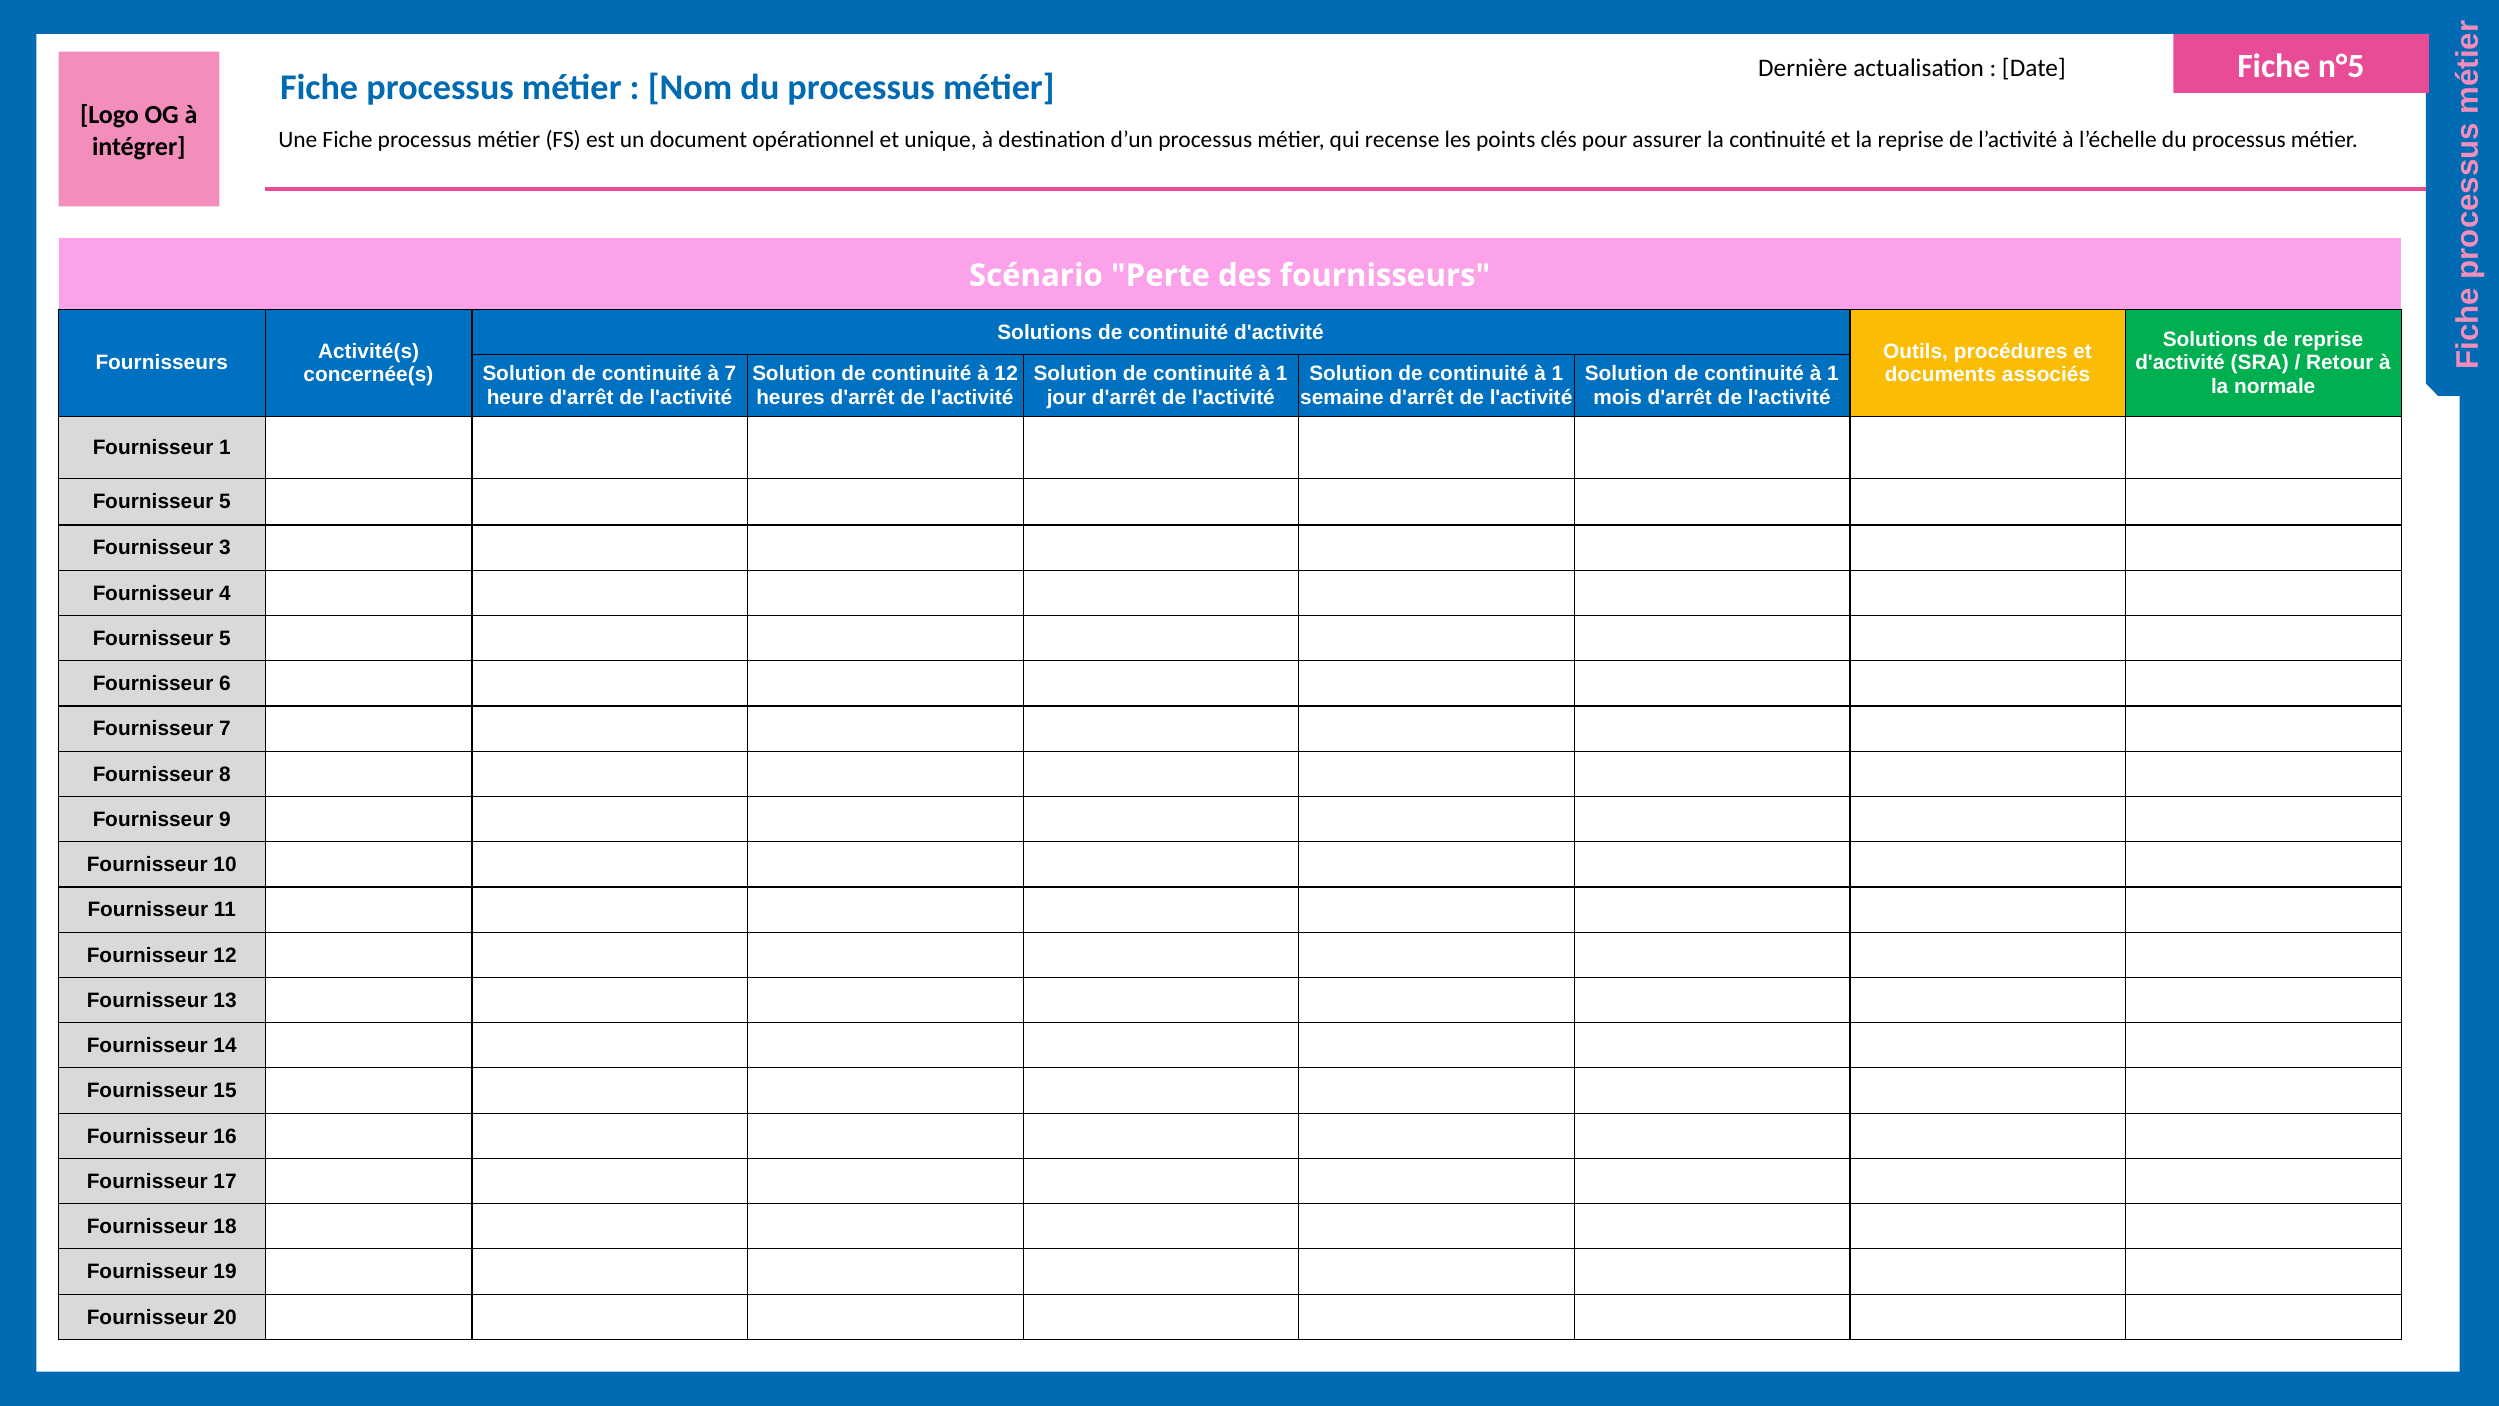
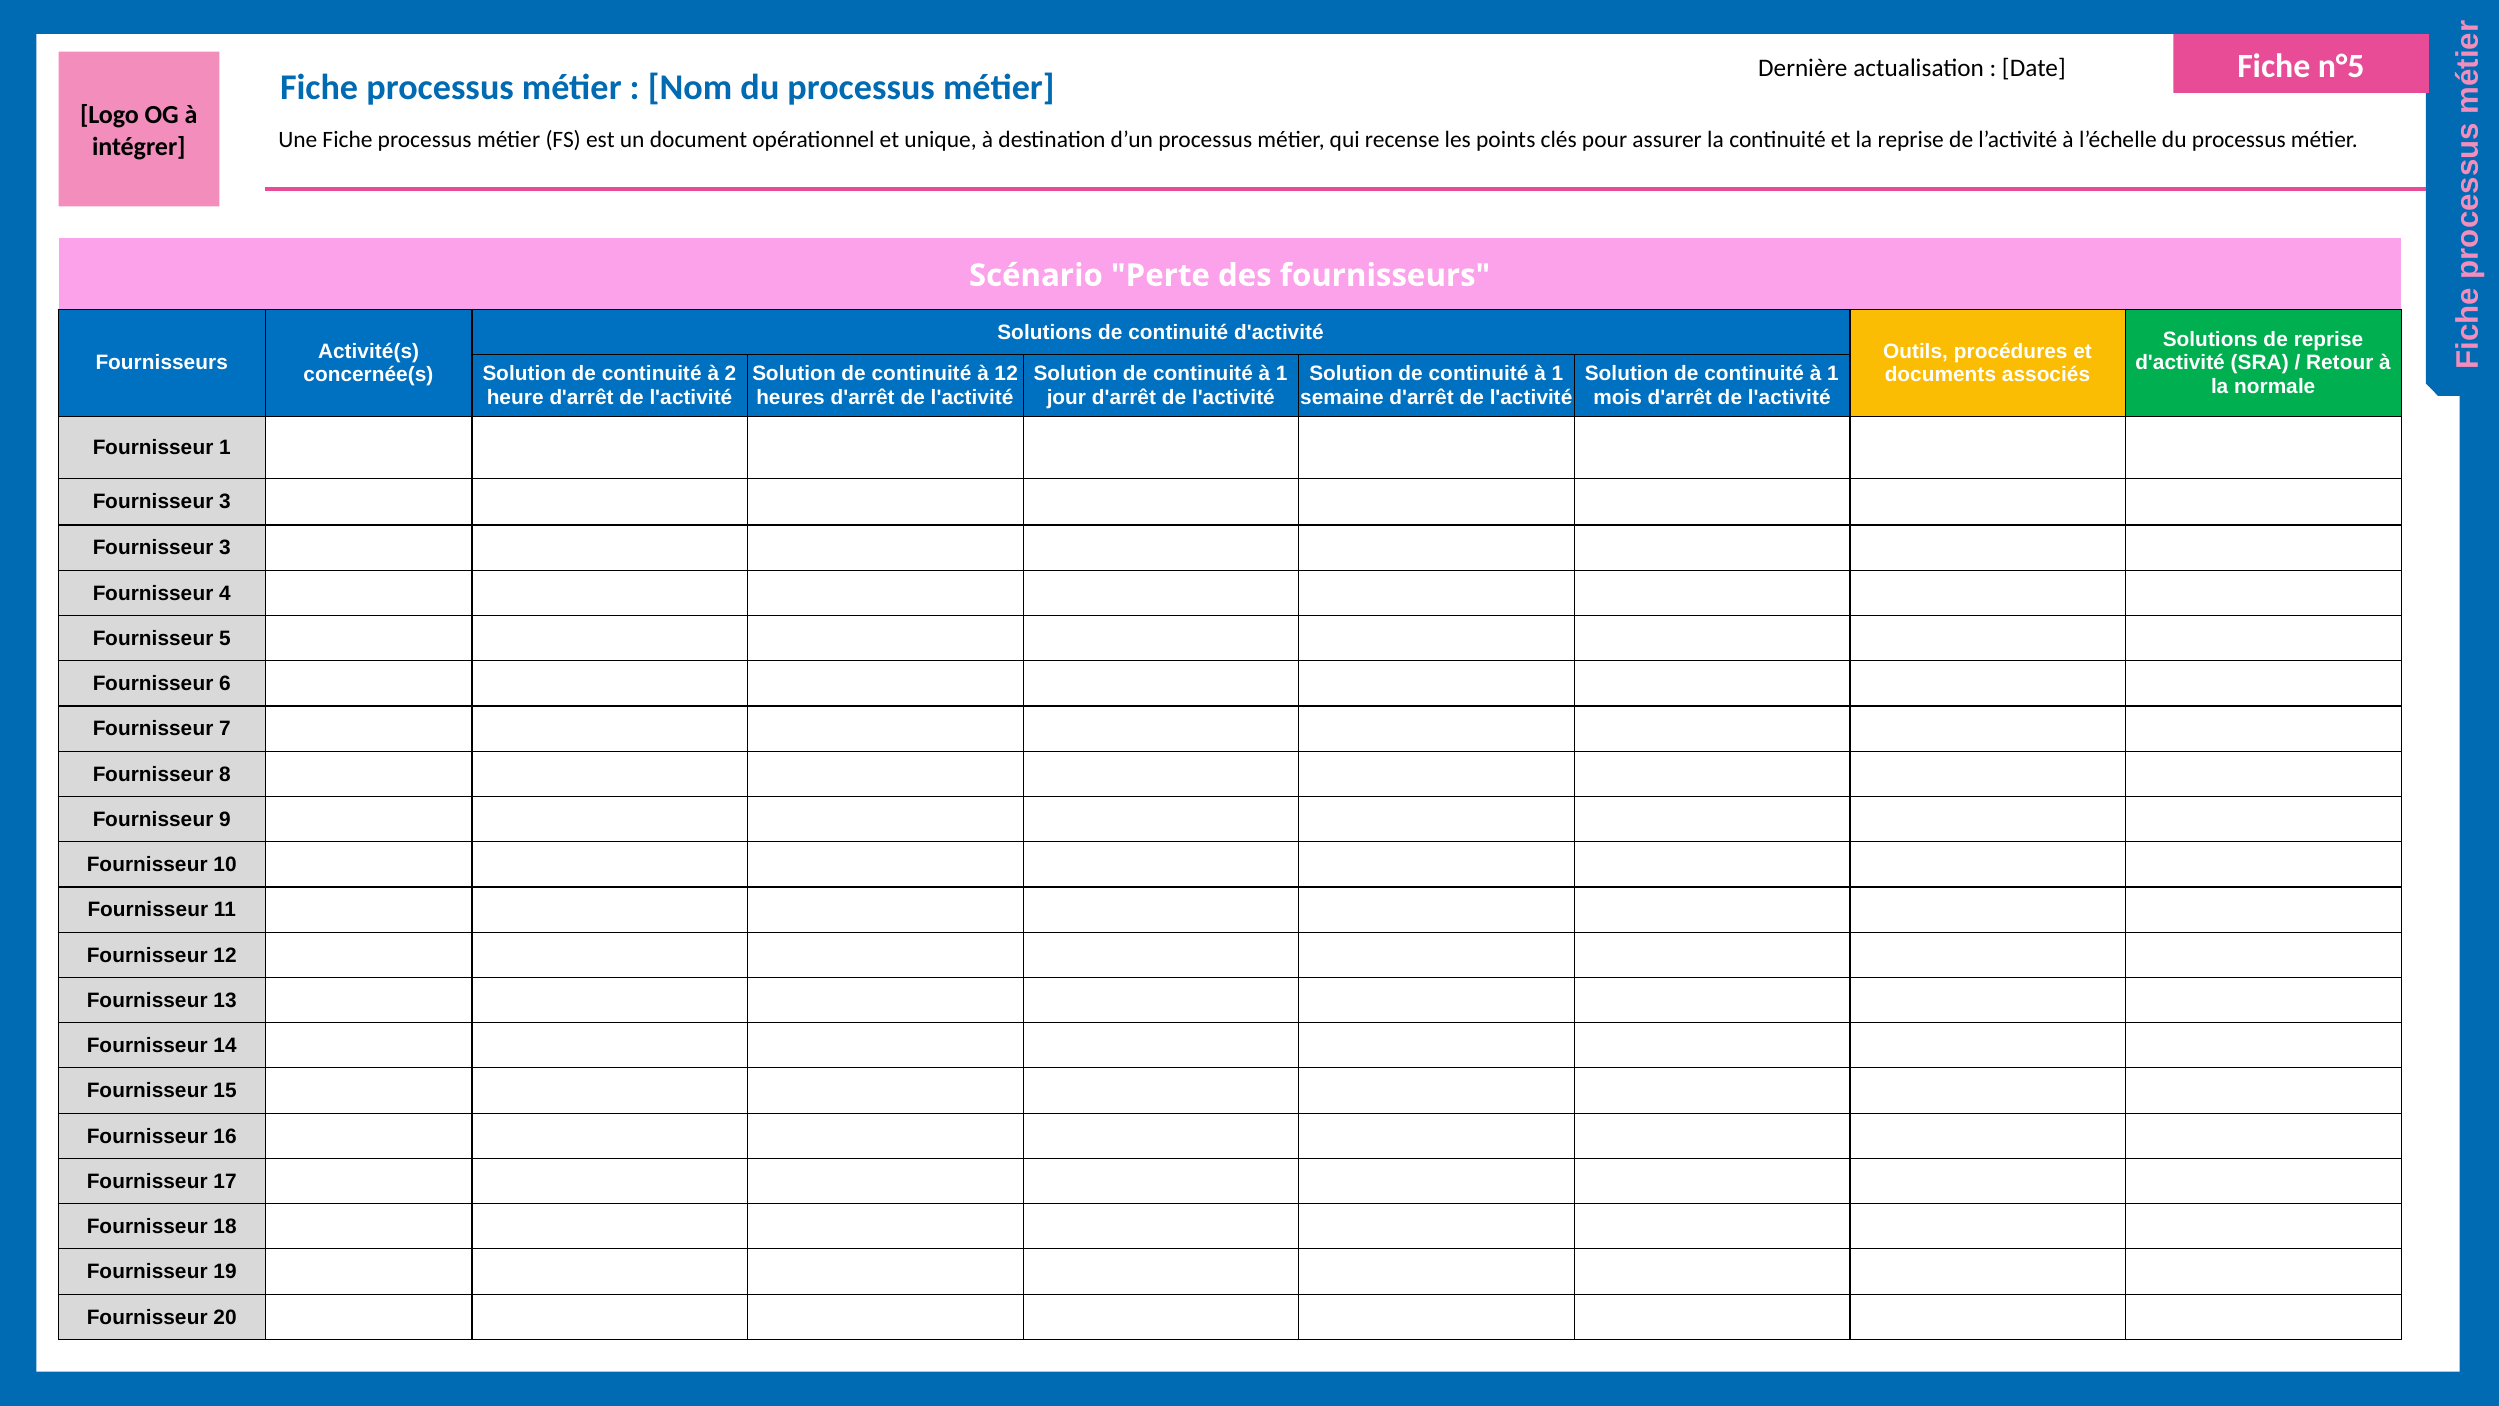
à 7: 7 -> 2
5 at (225, 502): 5 -> 3
